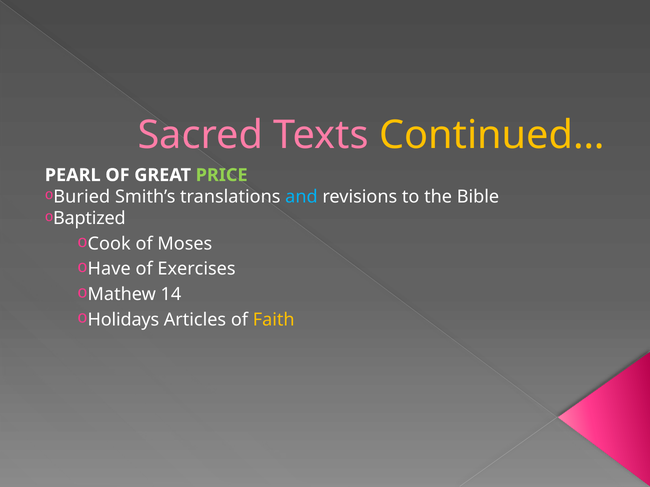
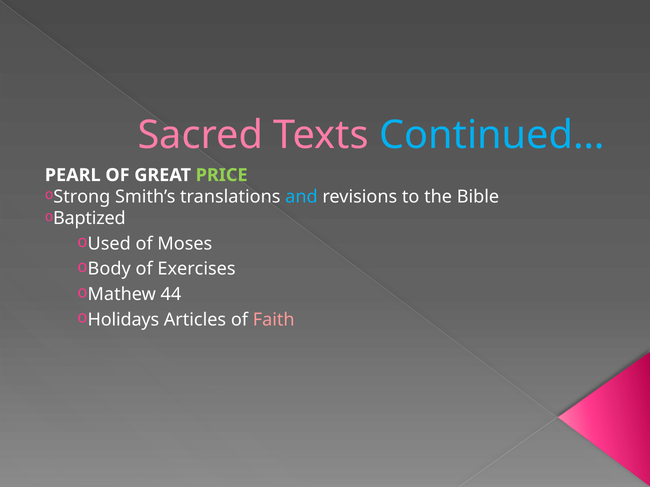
Continued… colour: yellow -> light blue
Buried: Buried -> Strong
Cook: Cook -> Used
Have: Have -> Body
14: 14 -> 44
Faith colour: yellow -> pink
